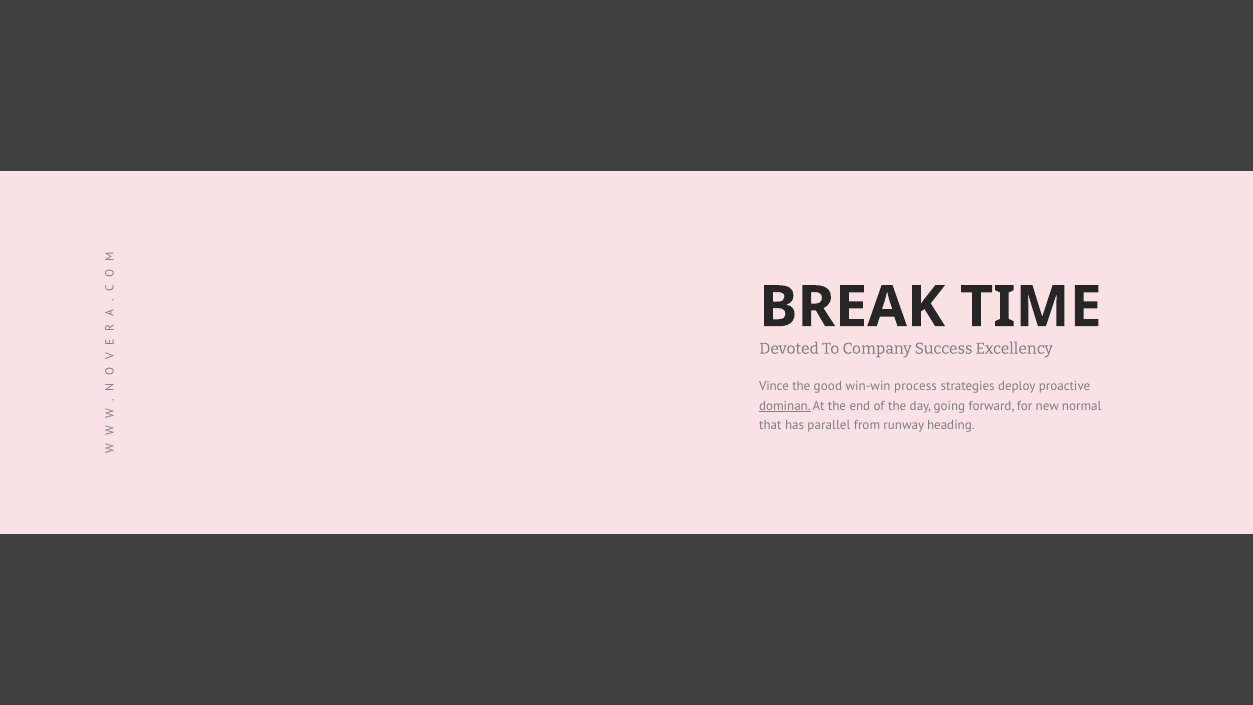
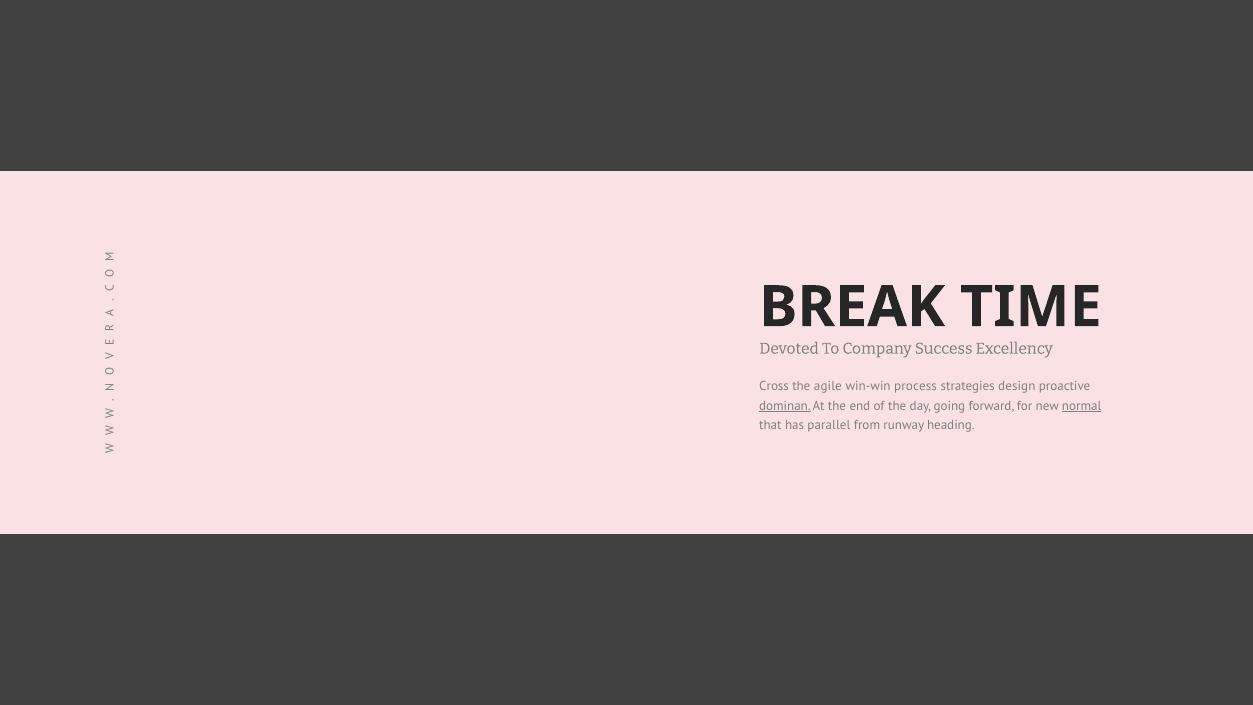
Vince: Vince -> Cross
good: good -> agile
deploy: deploy -> design
normal underline: none -> present
